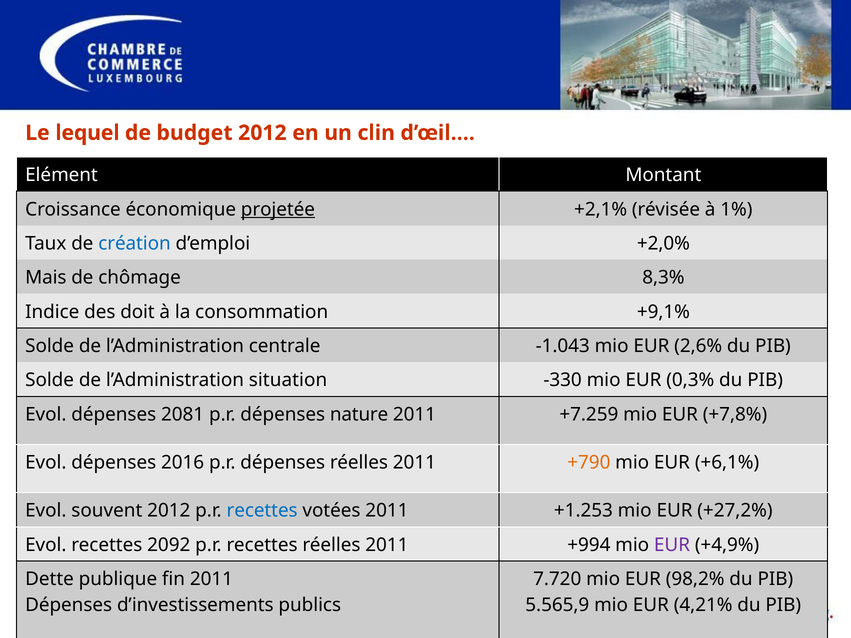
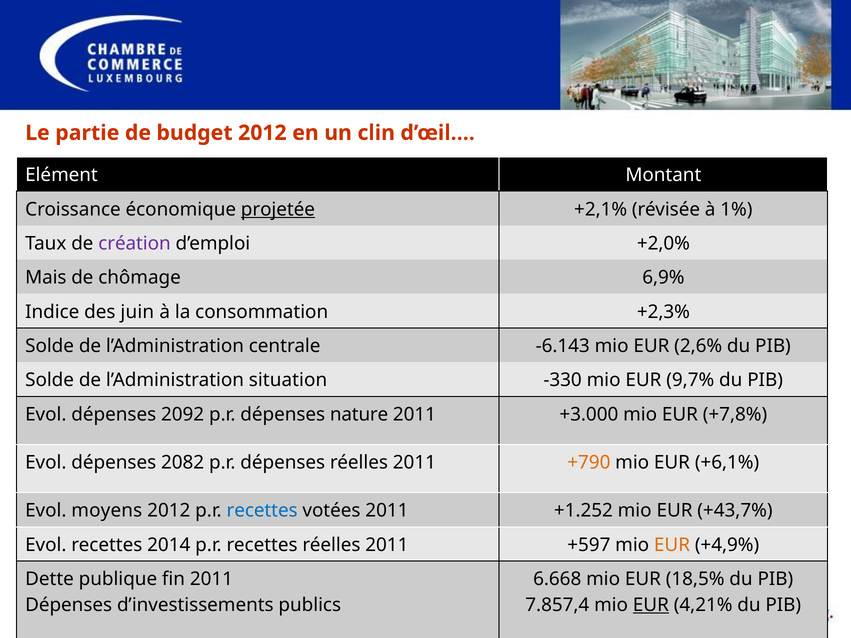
lequel: lequel -> partie
création colour: blue -> purple
8,3%: 8,3% -> 6,9%
doit: doit -> juin
+9,1%: +9,1% -> +2,3%
-1.043: -1.043 -> -6.143
0,3%: 0,3% -> 9,7%
2081: 2081 -> 2092
+7.259: +7.259 -> +3.000
2016: 2016 -> 2082
souvent: souvent -> moyens
+1.253: +1.253 -> +1.252
+27,2%: +27,2% -> +43,7%
2092: 2092 -> 2014
+994: +994 -> +597
EUR at (672, 545) colour: purple -> orange
7.720: 7.720 -> 6.668
98,2%: 98,2% -> 18,5%
5.565,9: 5.565,9 -> 7.857,4
EUR at (651, 605) underline: none -> present
